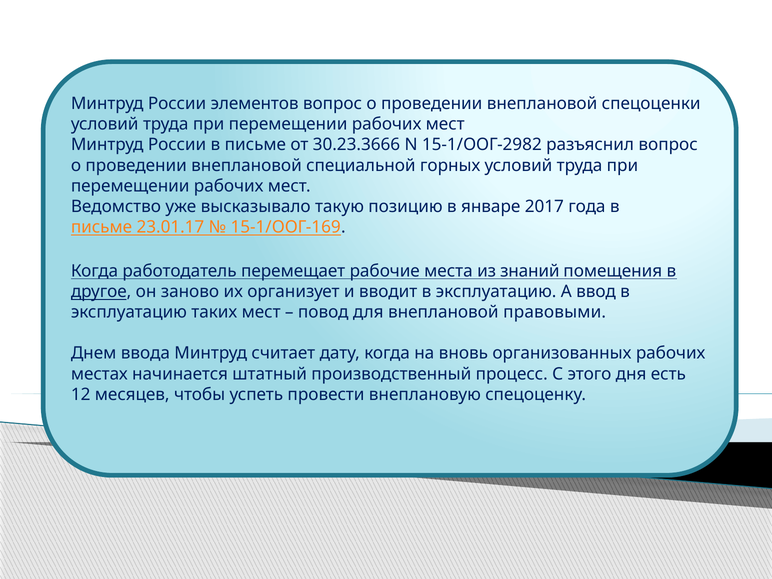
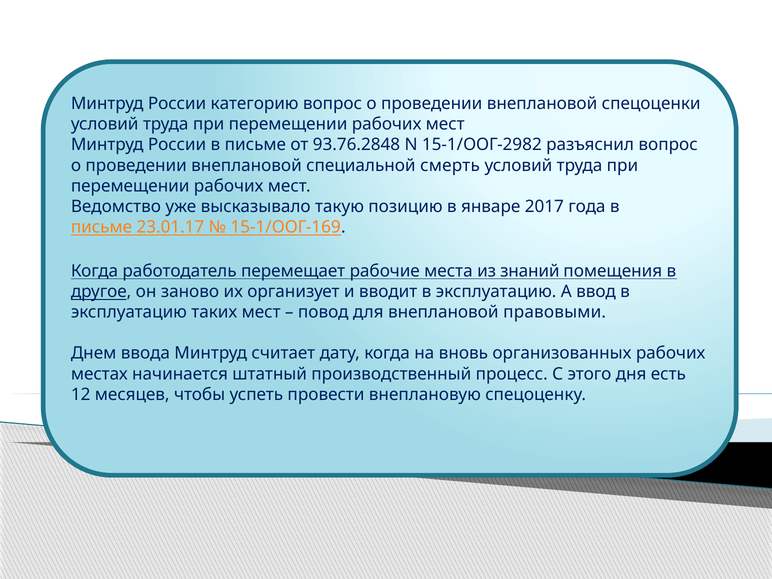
элементов: элементов -> категорию
30.23.3666: 30.23.3666 -> 93.76.2848
горных: горных -> смерть
